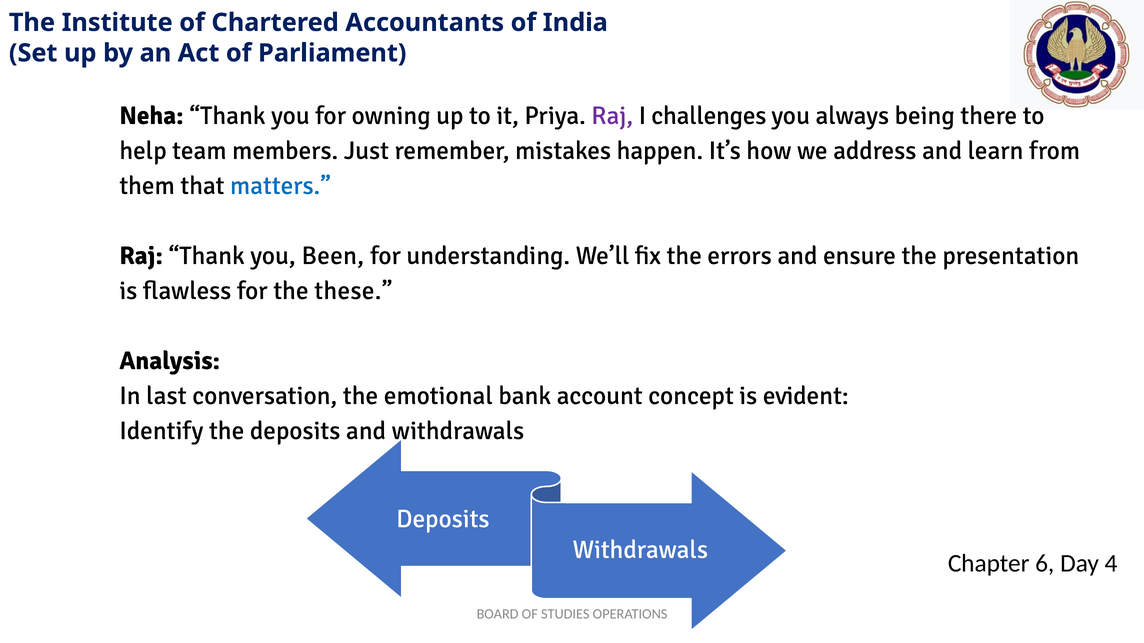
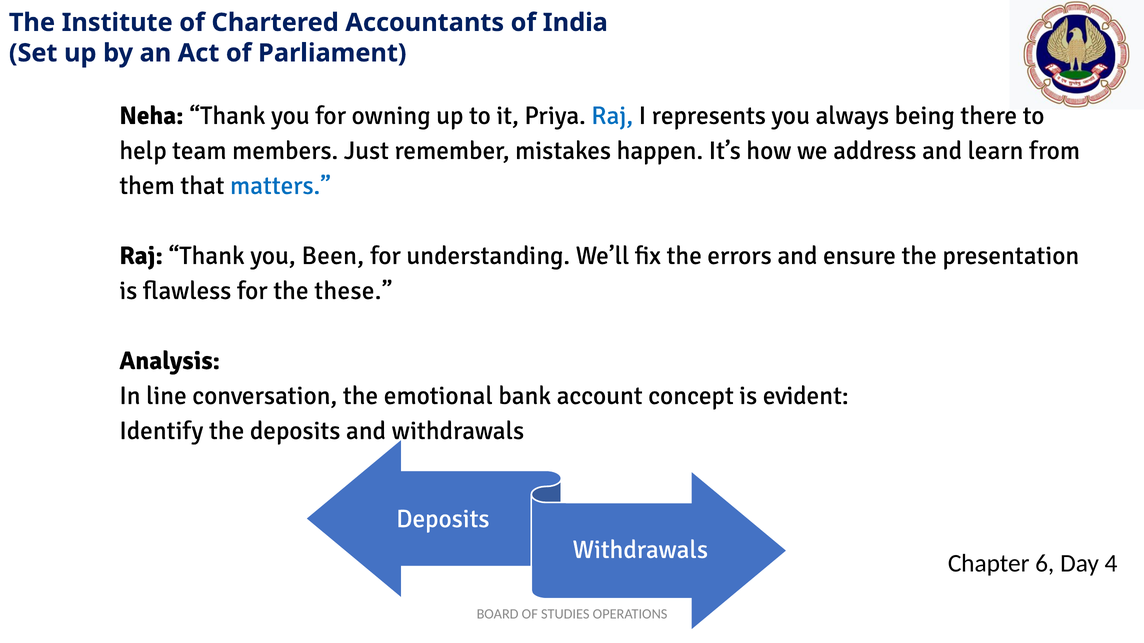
Raj at (612, 116) colour: purple -> blue
challenges: challenges -> represents
last: last -> line
